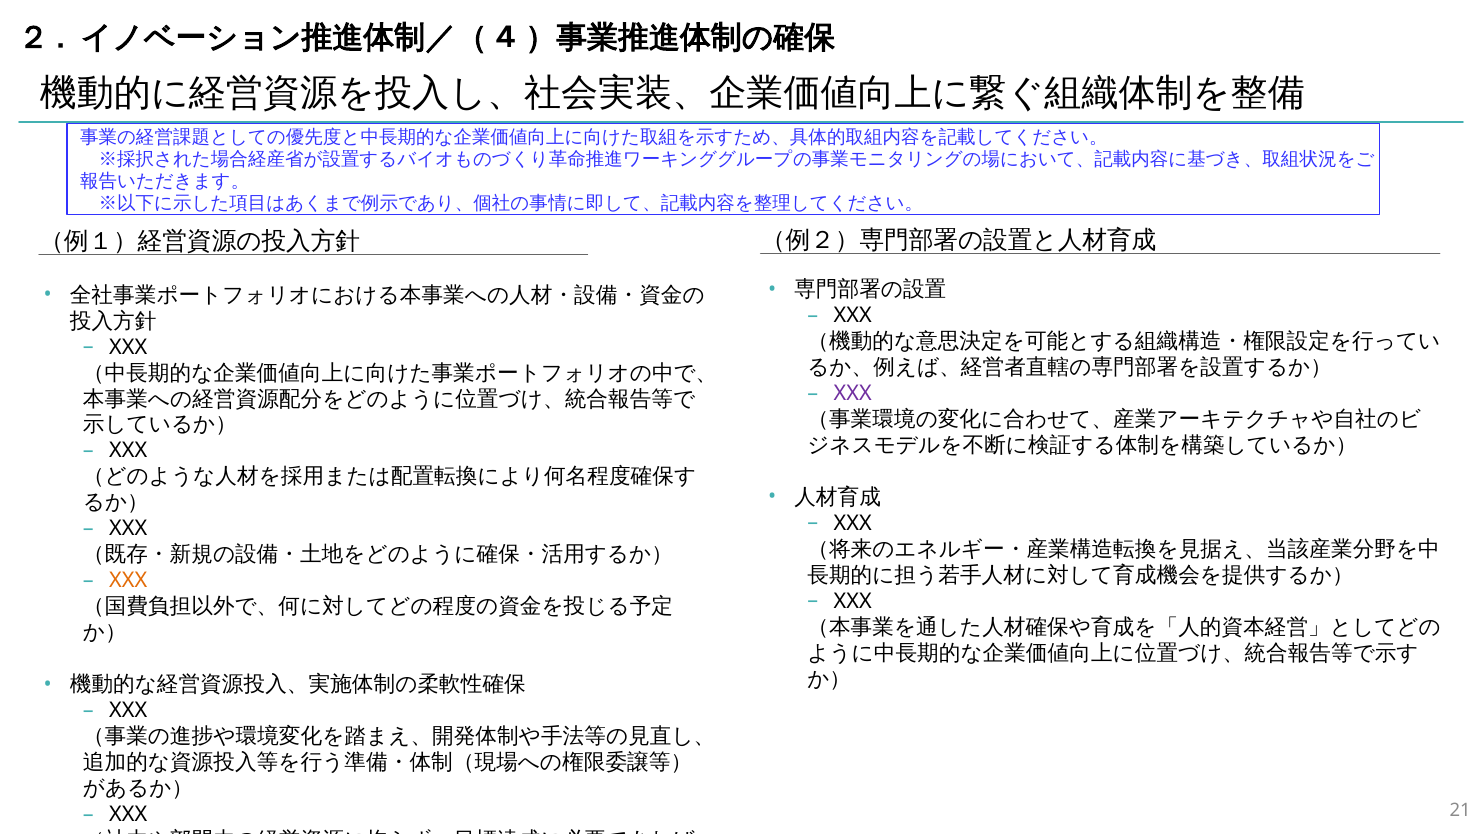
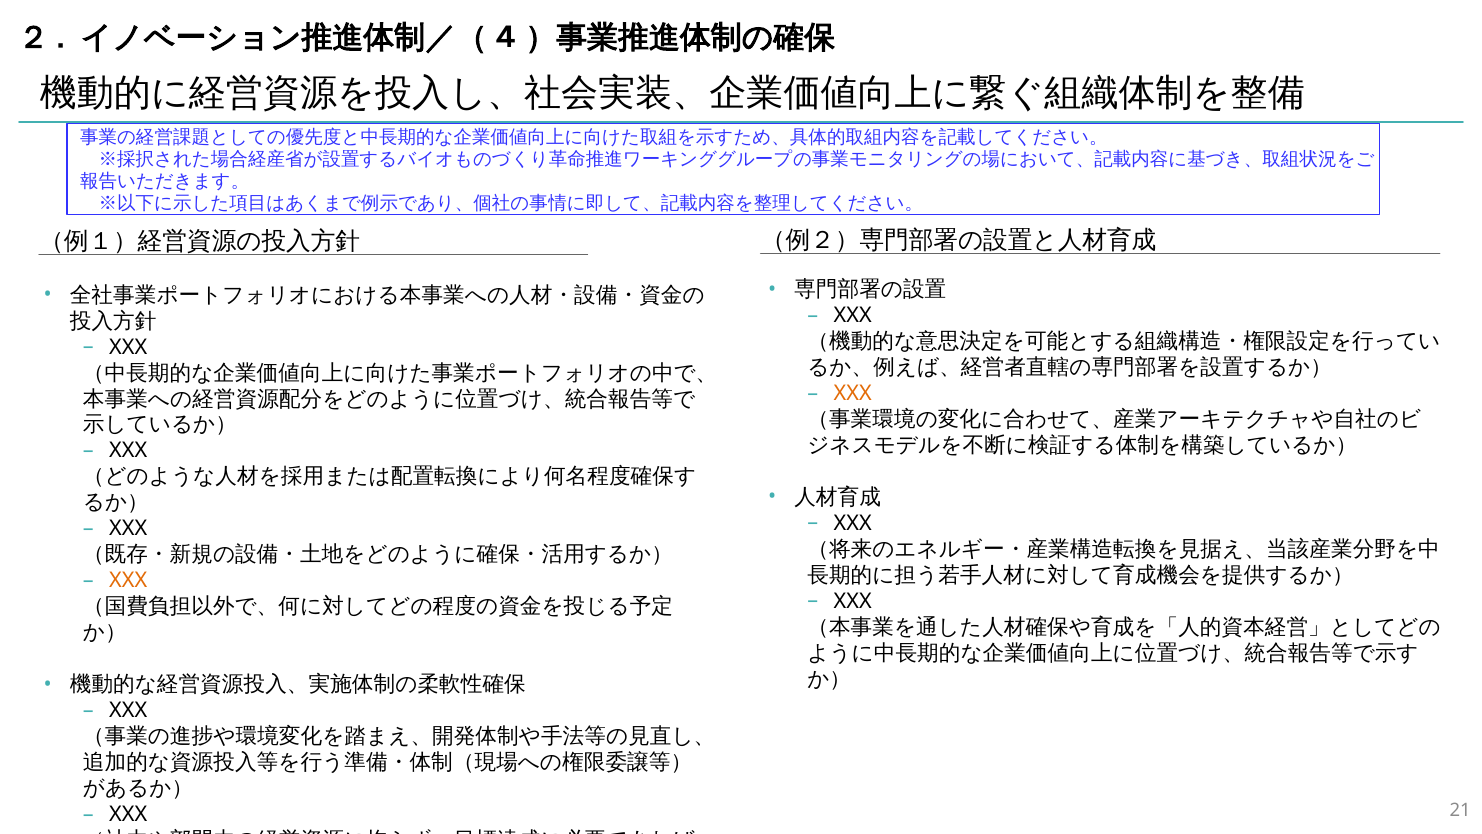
XXX at (853, 393) colour: purple -> orange
